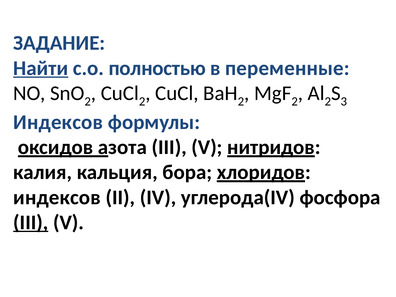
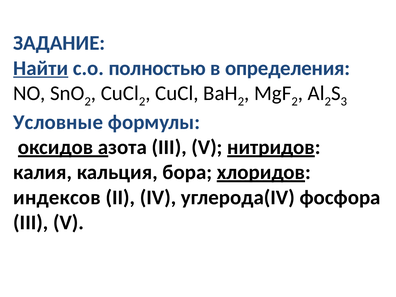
переменные: переменные -> определения
Индексов at (58, 122): Индексов -> Условные
III at (31, 222) underline: present -> none
